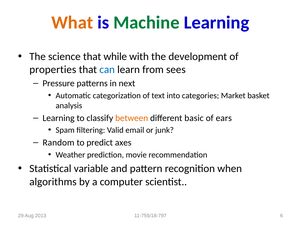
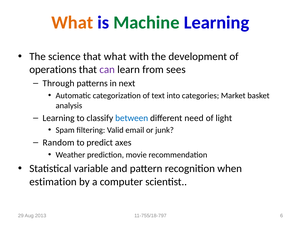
that while: while -> what
properties: properties -> operations
can colour: blue -> purple
Pressure: Pressure -> Through
between colour: orange -> blue
basic: basic -> need
ears: ears -> light
algorithms: algorithms -> estimation
